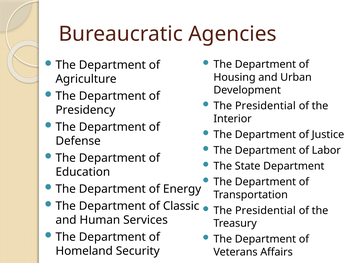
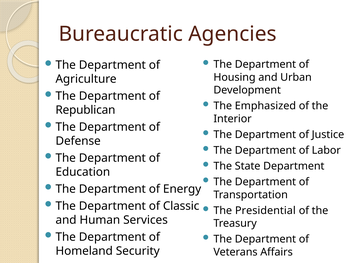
Presidential at (265, 106): Presidential -> Emphasized
Presidency: Presidency -> Republican
